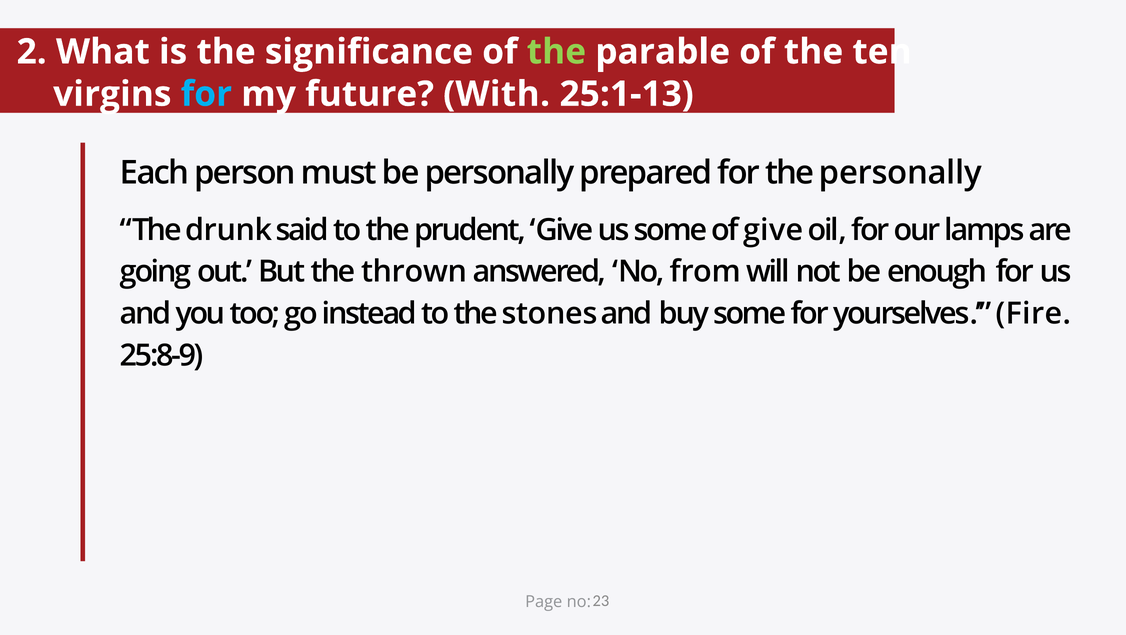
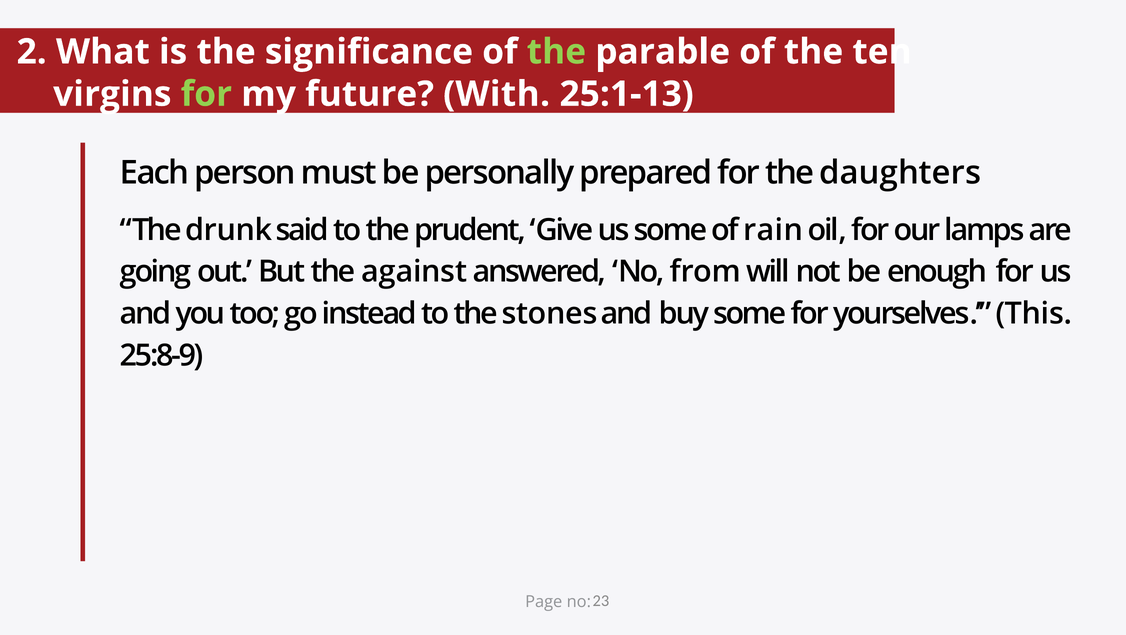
for at (206, 94) colour: light blue -> light green
the personally: personally -> daughters
of give: give -> rain
thrown: thrown -> against
Fire: Fire -> This
